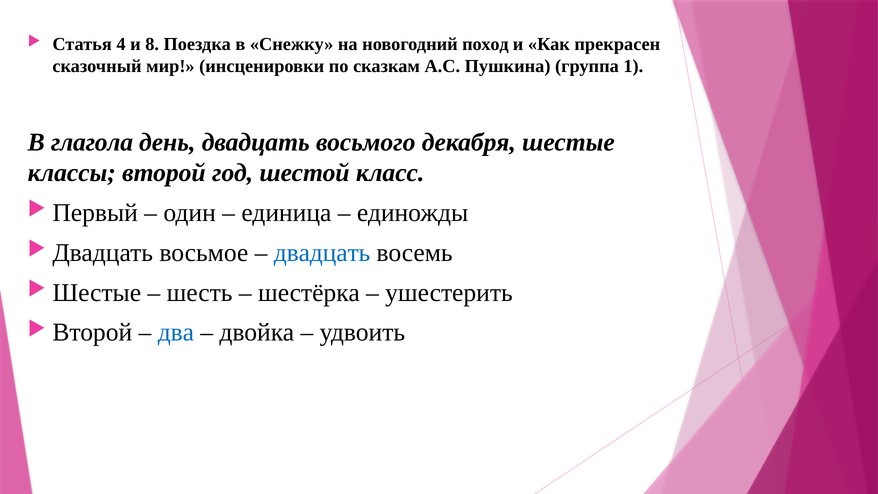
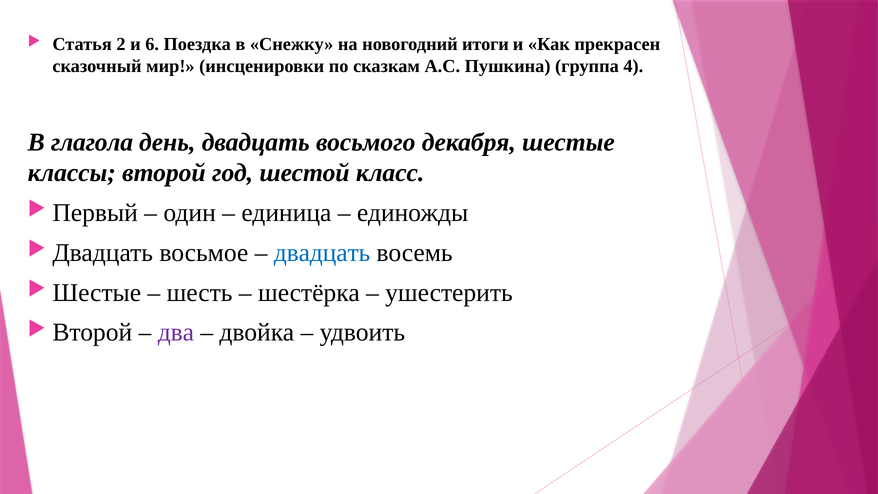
4: 4 -> 2
8: 8 -> 6
поход: поход -> итоги
1: 1 -> 4
два colour: blue -> purple
